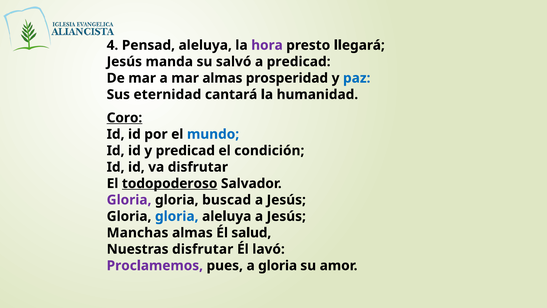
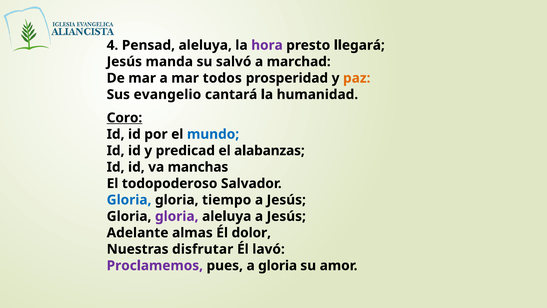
a predicad: predicad -> marchad
mar almas: almas -> todos
paz colour: blue -> orange
eternidad: eternidad -> evangelio
condición: condición -> alabanzas
va disfrutar: disfrutar -> manchas
todopoderoso underline: present -> none
Gloria at (129, 200) colour: purple -> blue
buscad: buscad -> tiempo
gloria at (177, 216) colour: blue -> purple
Manchas: Manchas -> Adelante
salud: salud -> dolor
